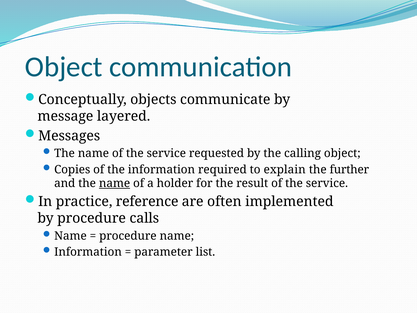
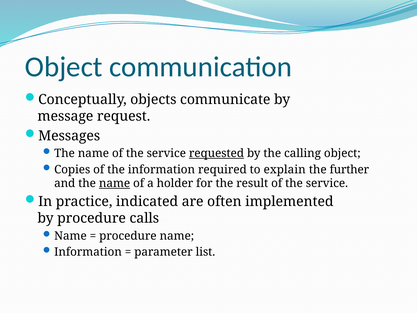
layered: layered -> request
requested underline: none -> present
reference: reference -> indicated
